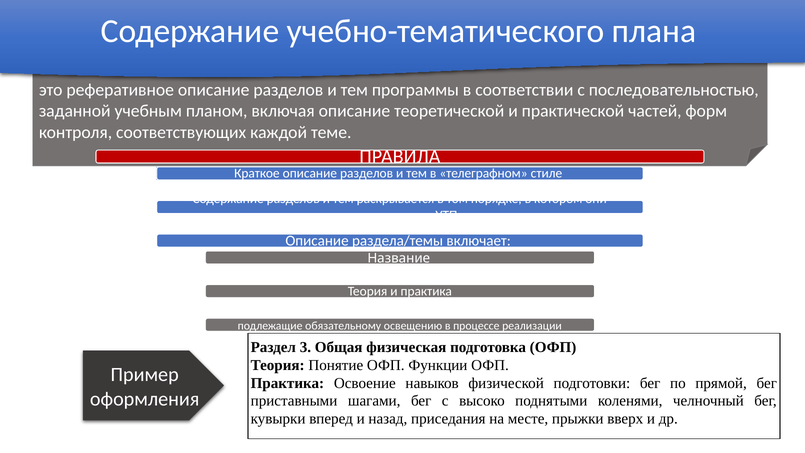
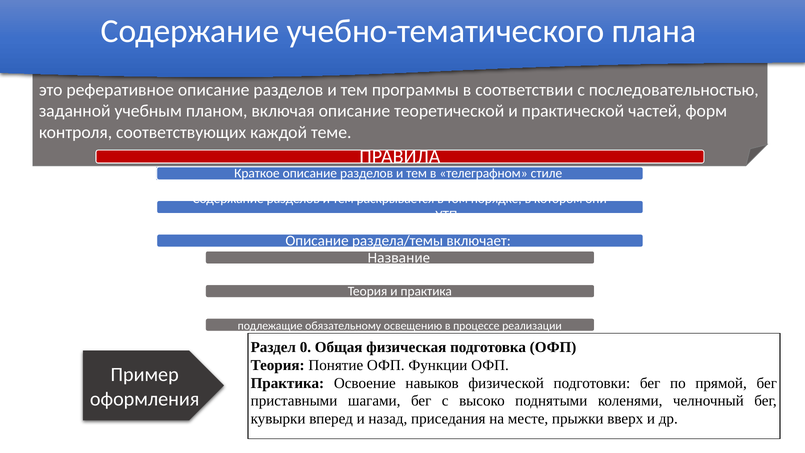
3: 3 -> 0
